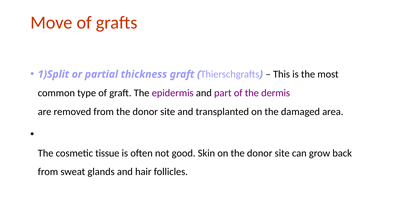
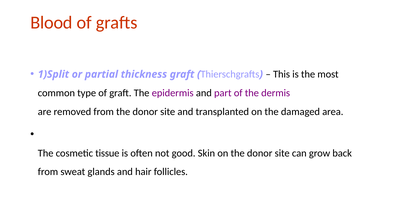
Move: Move -> Blood
